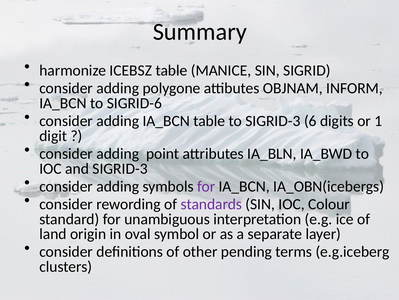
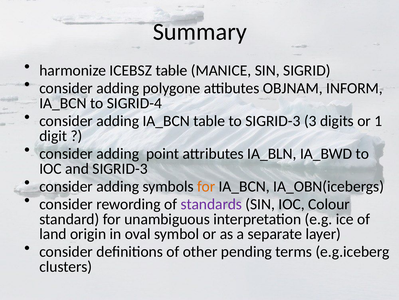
SIGRID-6: SIGRID-6 -> SIGRID-4
6: 6 -> 3
for at (206, 186) colour: purple -> orange
